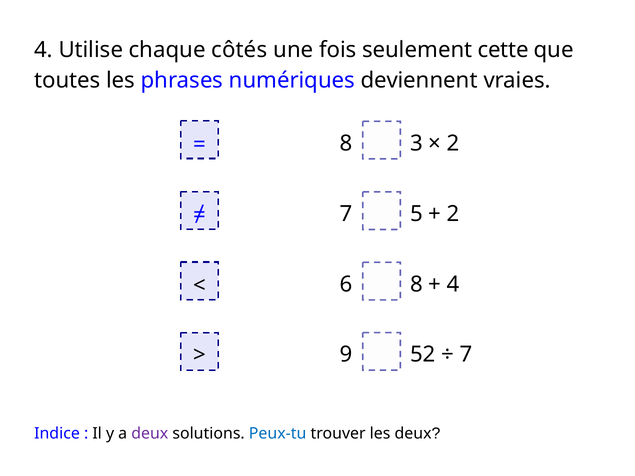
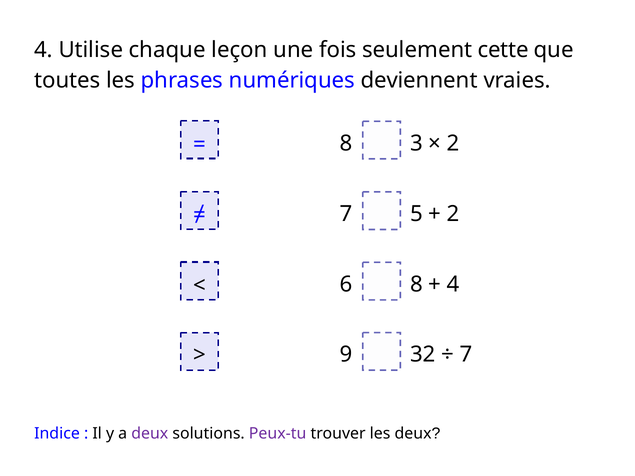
côtés: côtés -> leçon
52: 52 -> 32
Peux-tu colour: blue -> purple
